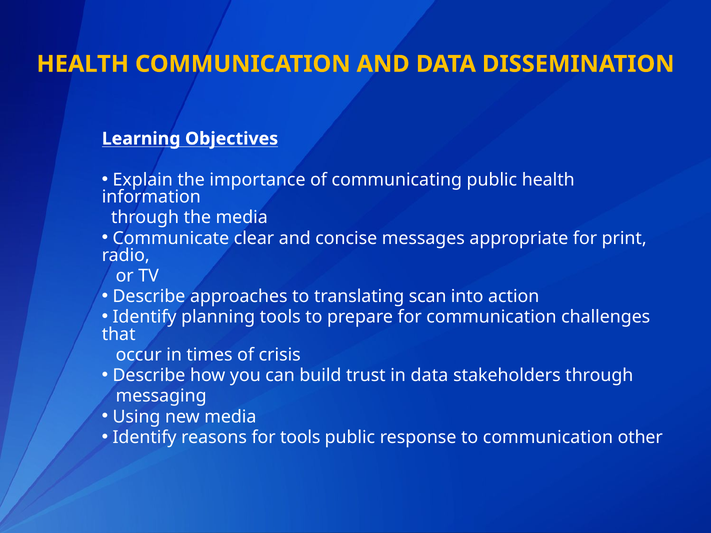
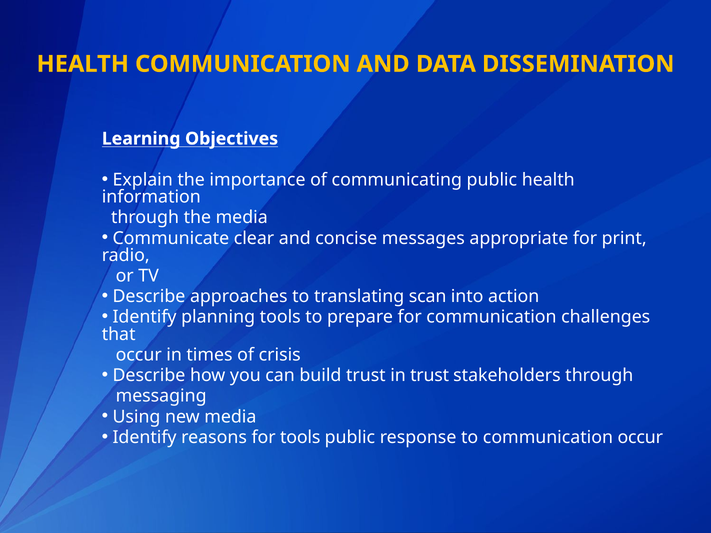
in data: data -> trust
communication other: other -> occur
